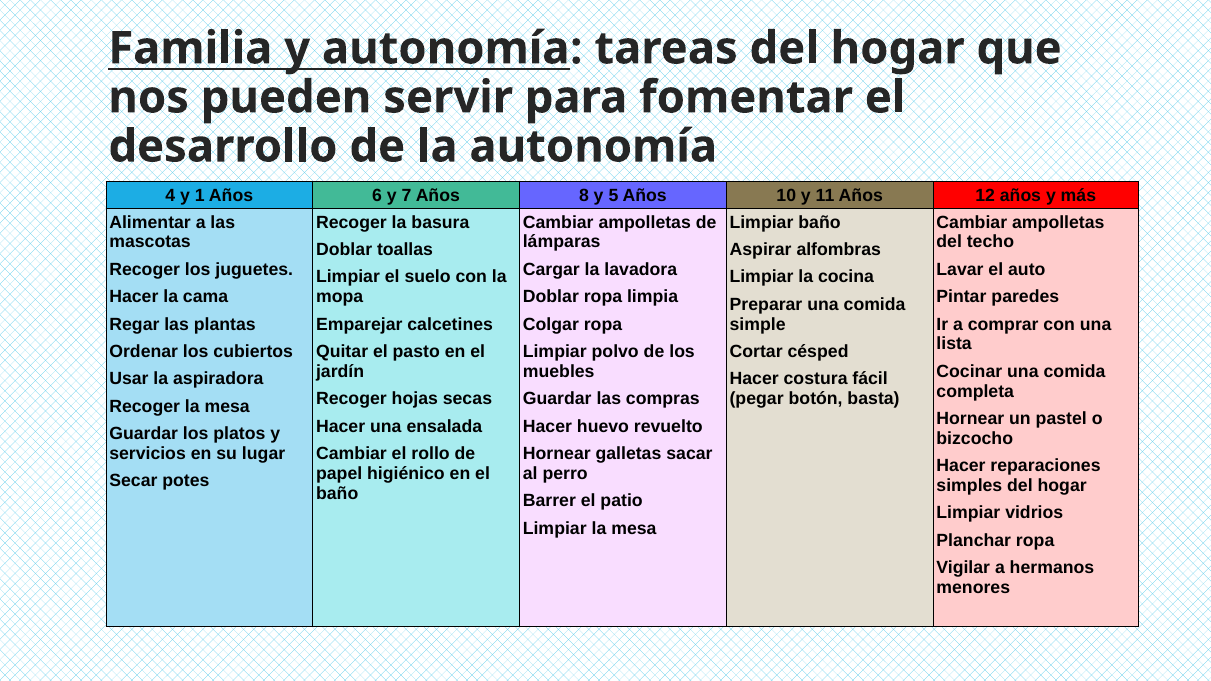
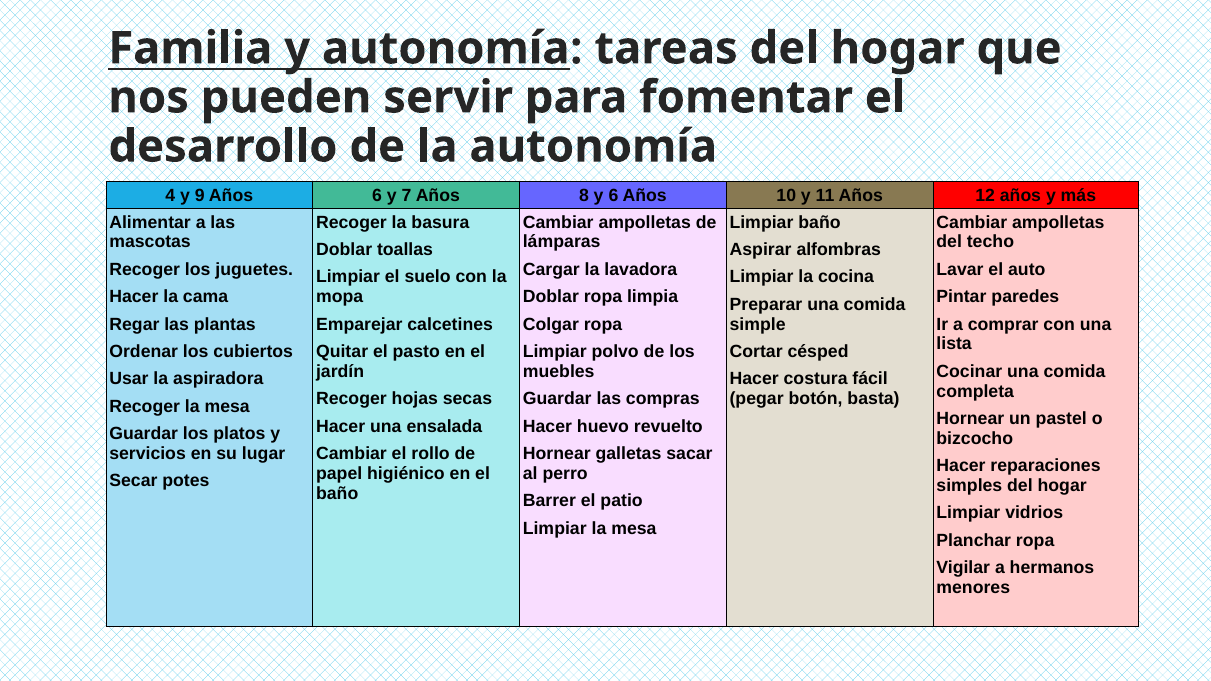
1: 1 -> 9
y 5: 5 -> 6
